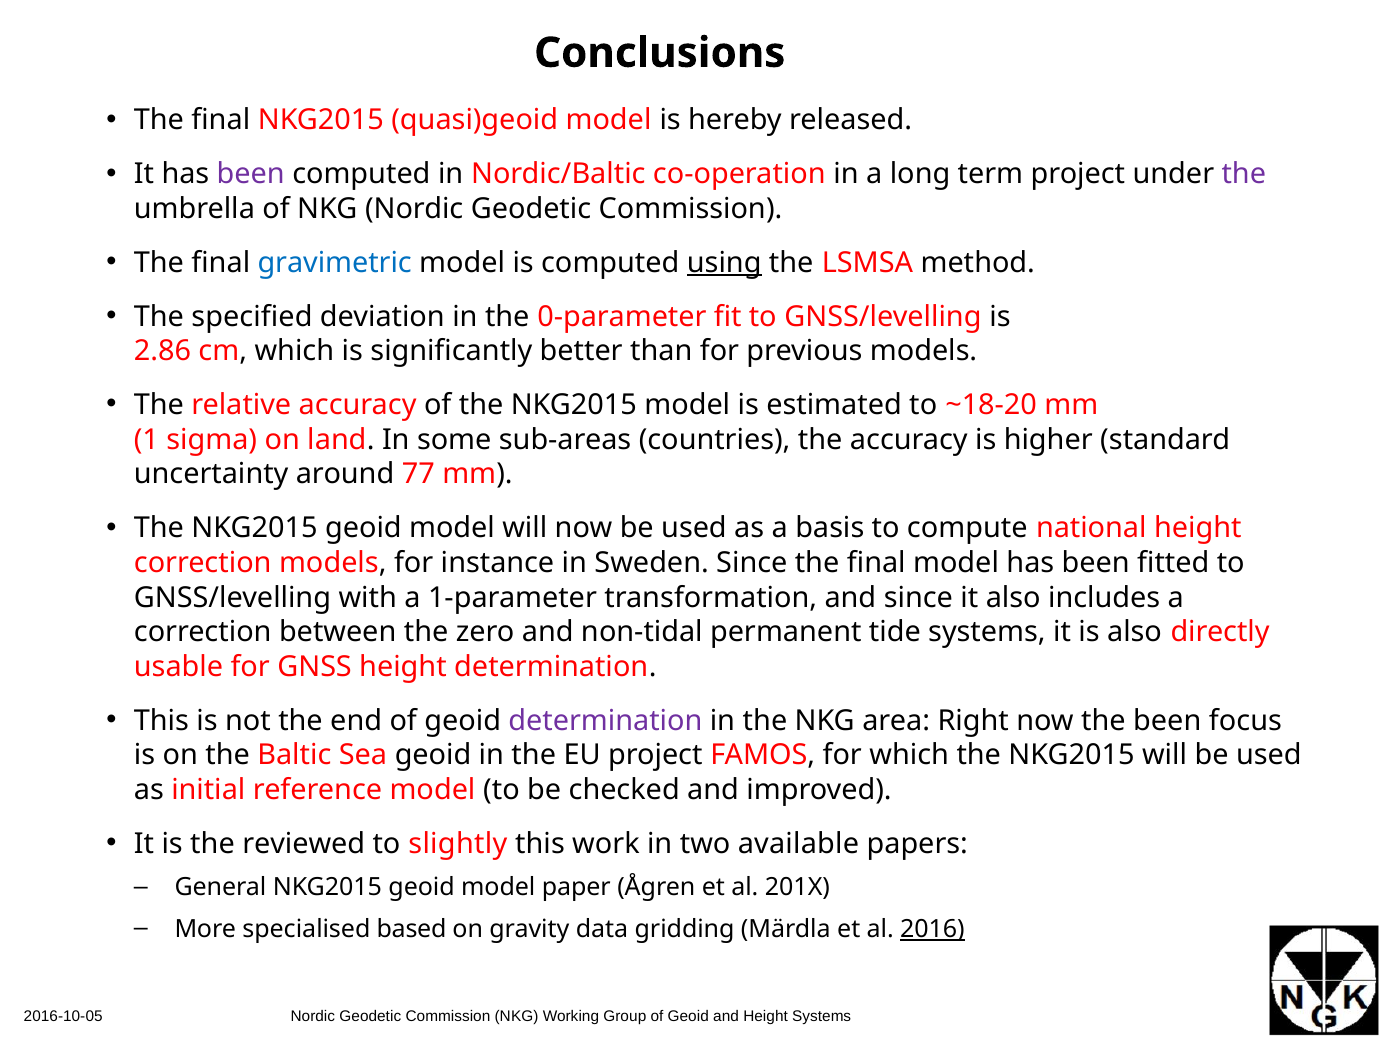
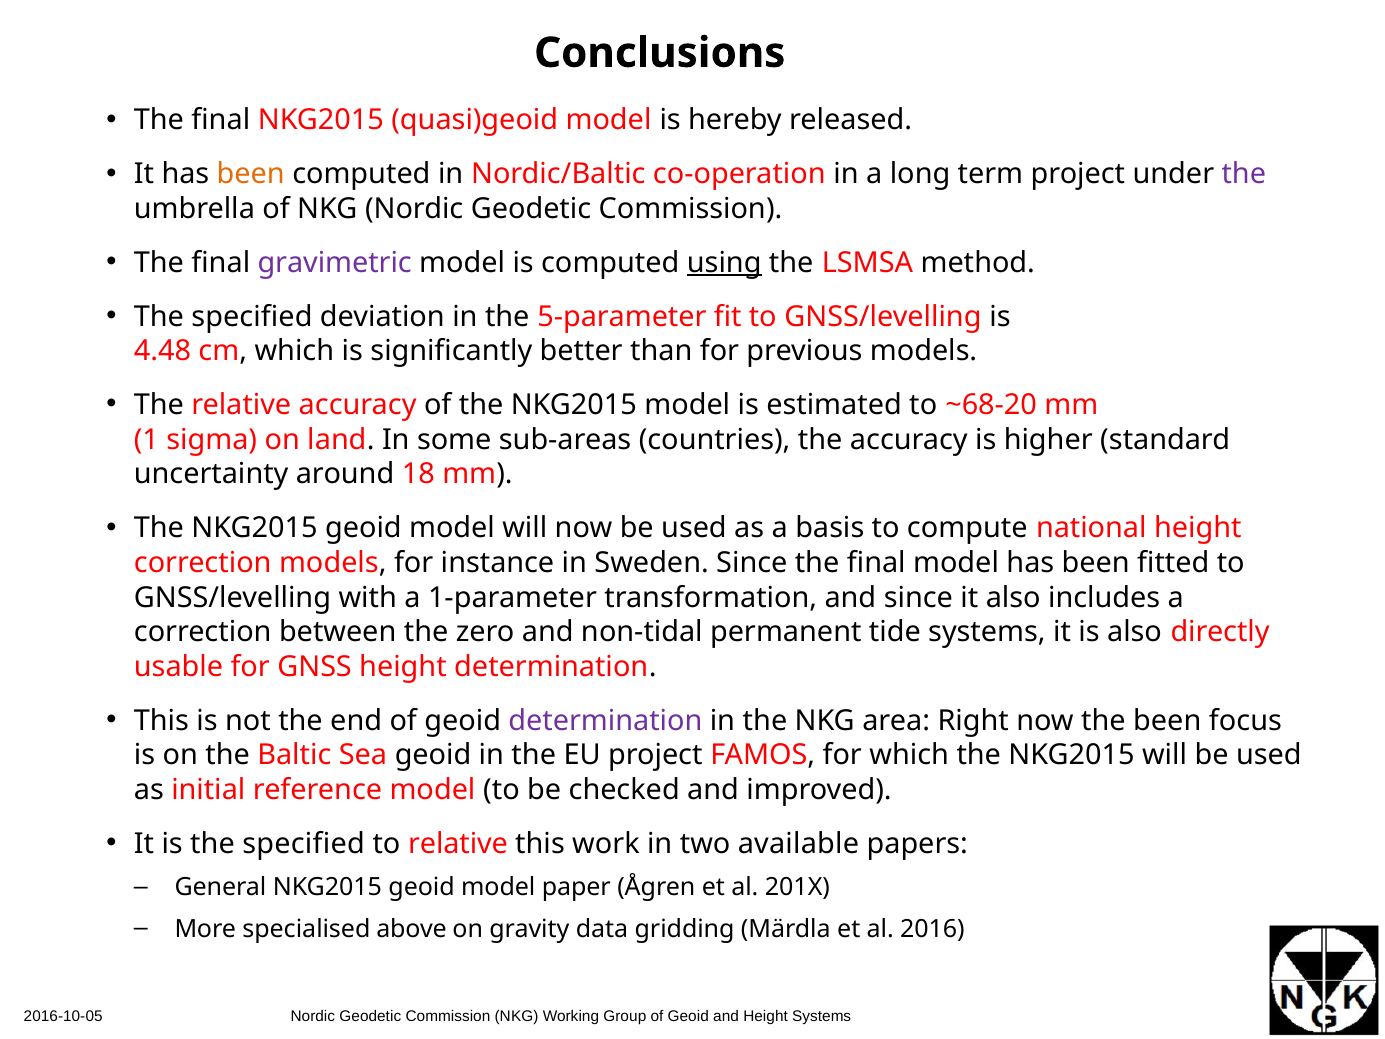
been at (251, 174) colour: purple -> orange
gravimetric colour: blue -> purple
0-parameter: 0-parameter -> 5-parameter
2.86: 2.86 -> 4.48
~18-20: ~18-20 -> ~68-20
77: 77 -> 18
is the reviewed: reviewed -> specified
to slightly: slightly -> relative
based: based -> above
2016 underline: present -> none
